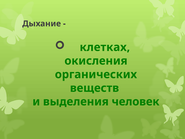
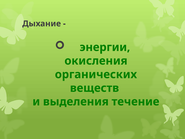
клетках: клетках -> энергии
человек: человек -> течение
